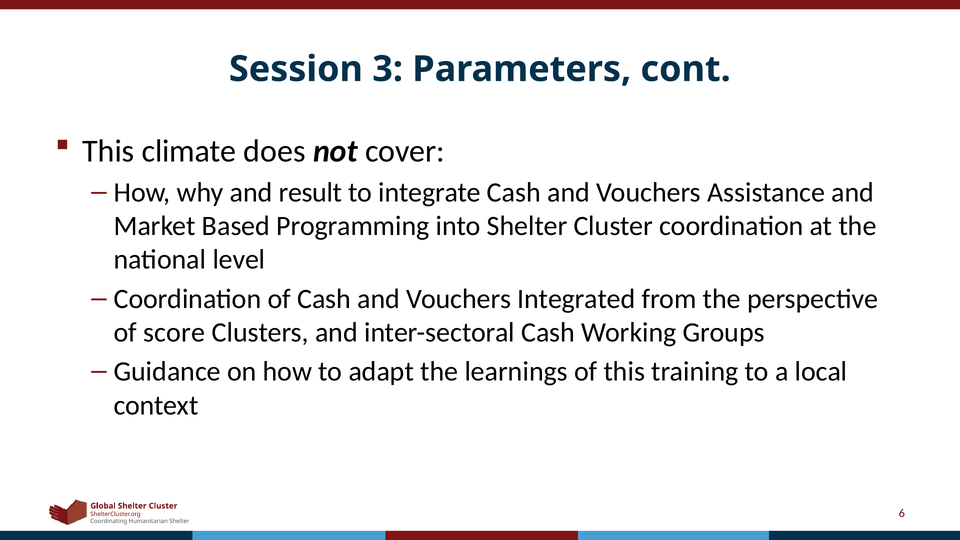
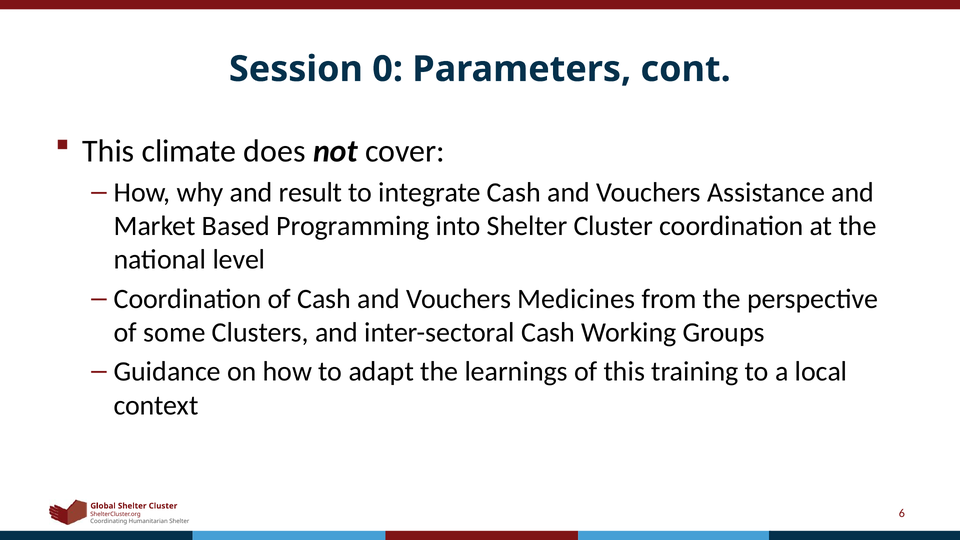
3: 3 -> 0
Integrated: Integrated -> Medicines
score: score -> some
